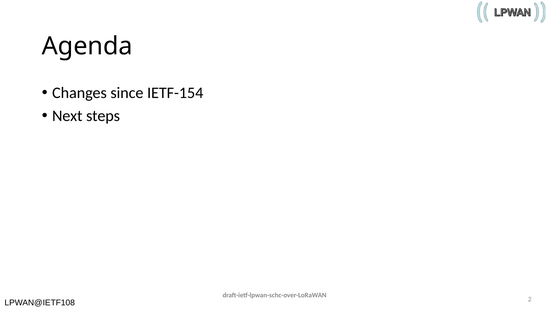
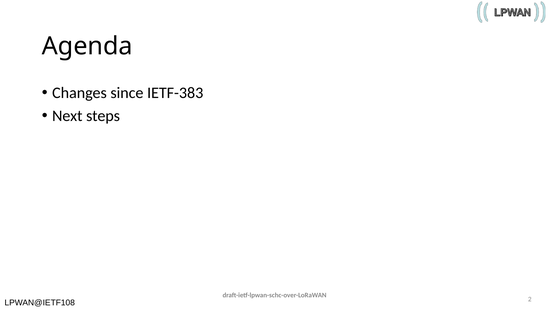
IETF-154: IETF-154 -> IETF-383
